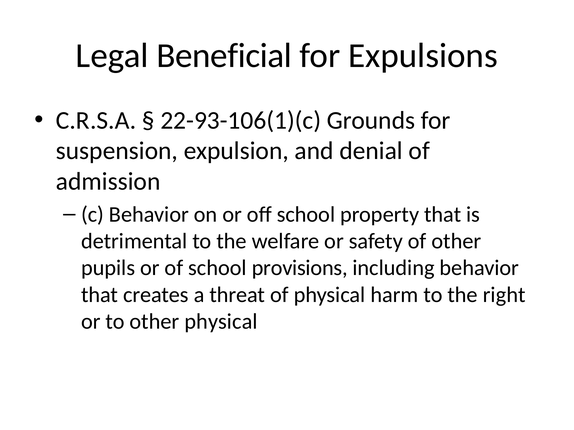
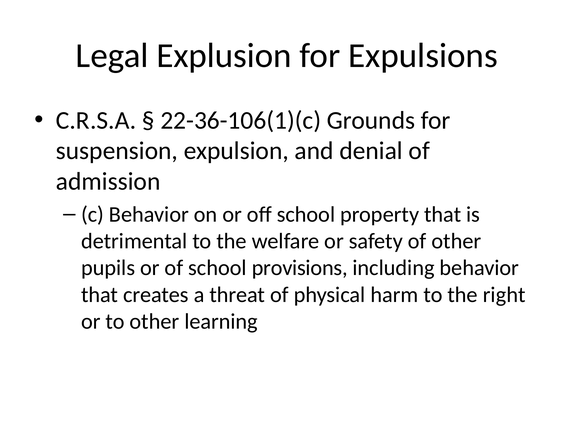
Beneficial: Beneficial -> Explusion
22-93-106(1)(c: 22-93-106(1)(c -> 22-36-106(1)(c
other physical: physical -> learning
